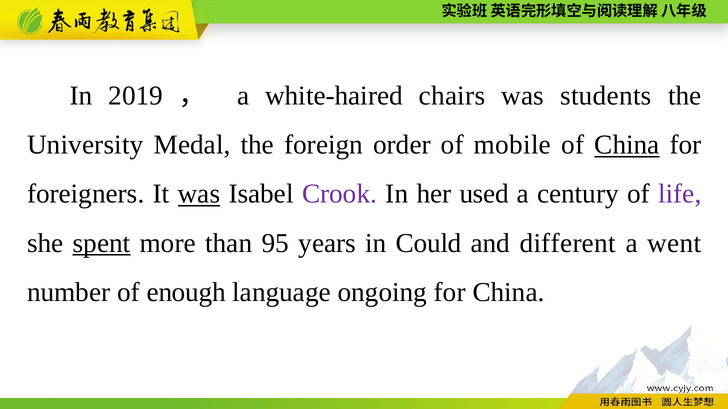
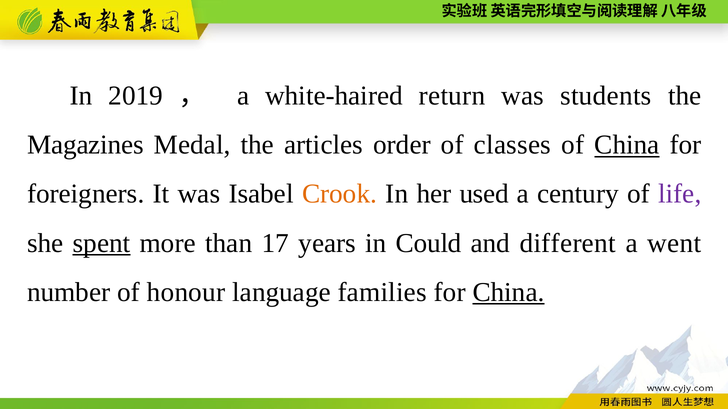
chairs: chairs -> return
University: University -> Magazines
foreign: foreign -> articles
mobile: mobile -> classes
was at (199, 194) underline: present -> none
Crook colour: purple -> orange
95: 95 -> 17
enough: enough -> honour
ongoing: ongoing -> families
China at (509, 293) underline: none -> present
